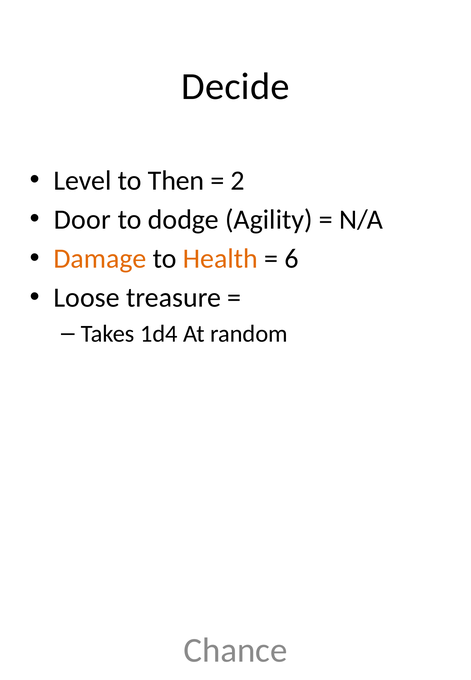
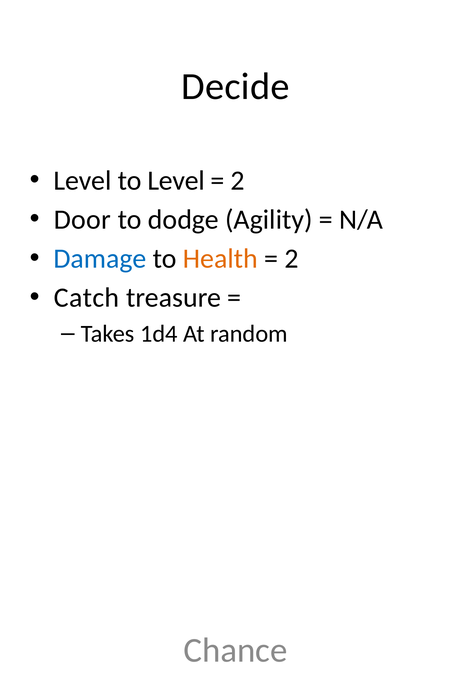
to Then: Then -> Level
Damage colour: orange -> blue
6 at (291, 259): 6 -> 2
Loose: Loose -> Catch
